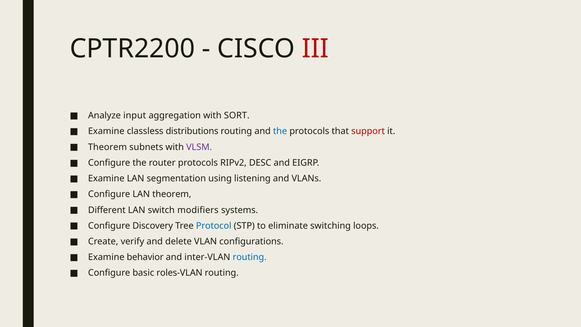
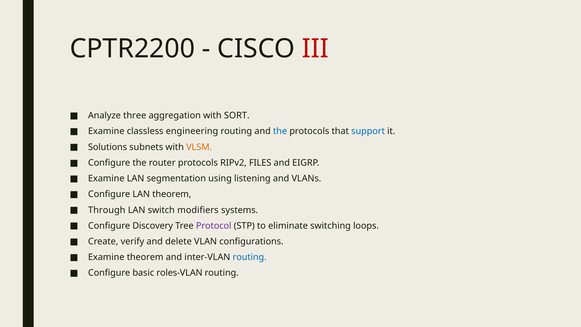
input: input -> three
distributions: distributions -> engineering
support colour: red -> blue
Theorem at (107, 147): Theorem -> Solutions
VLSM colour: purple -> orange
DESC: DESC -> FILES
Different: Different -> Through
Protocol colour: blue -> purple
Examine behavior: behavior -> theorem
